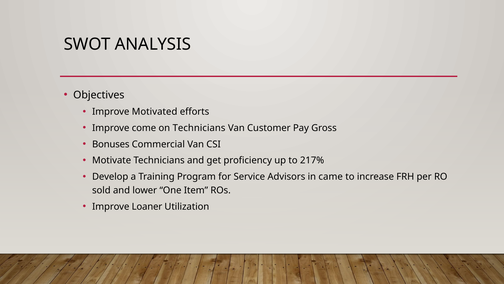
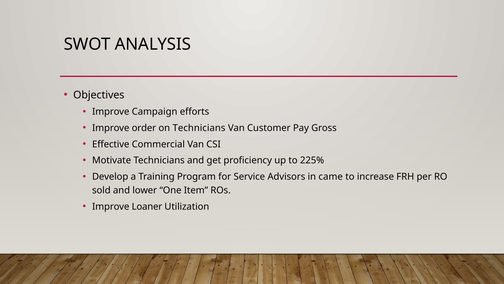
Motivated: Motivated -> Campaign
come: come -> order
Bonuses: Bonuses -> Effective
217%: 217% -> 225%
